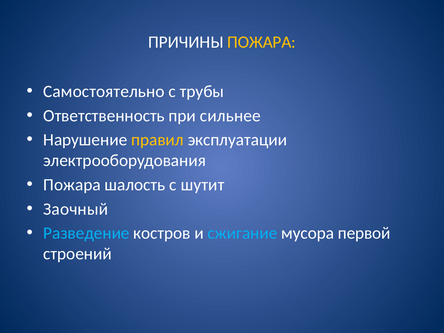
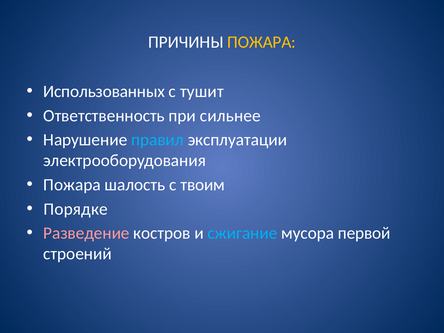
Самостоятельно: Самостоятельно -> Использованных
трубы: трубы -> тушит
правил colour: yellow -> light blue
шутит: шутит -> твоим
Заочный: Заочный -> Порядке
Разведение colour: light blue -> pink
